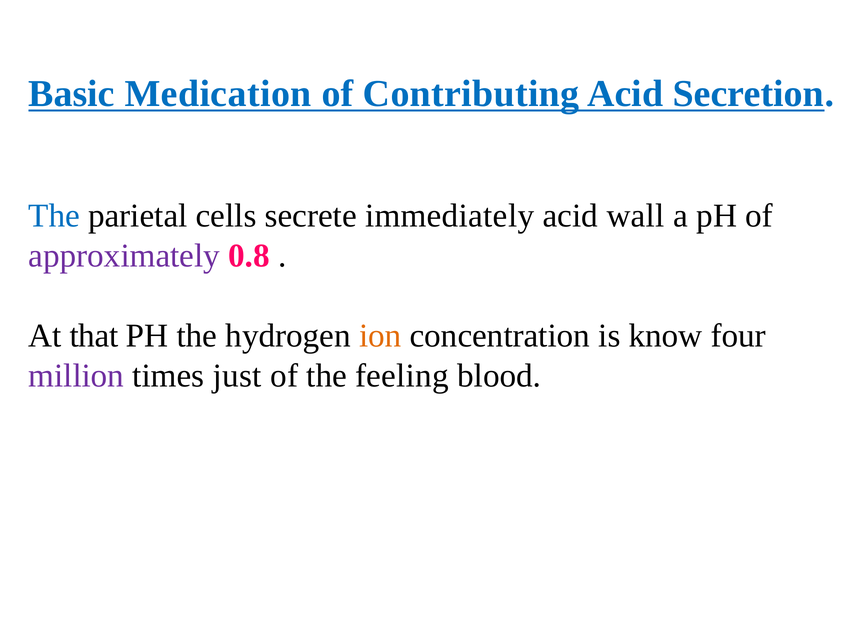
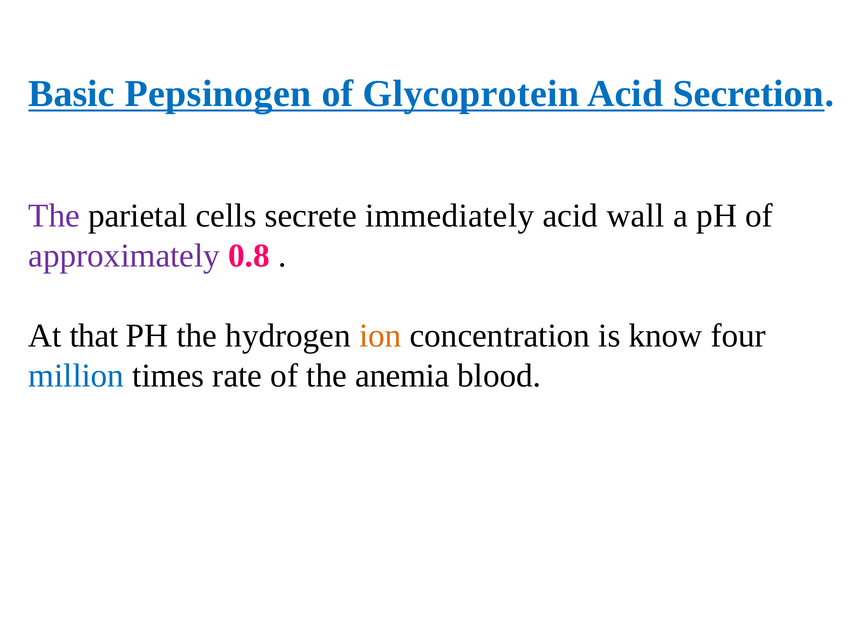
Medication: Medication -> Pepsinogen
Contributing: Contributing -> Glycoprotein
The at (54, 216) colour: blue -> purple
million colour: purple -> blue
just: just -> rate
feeling: feeling -> anemia
